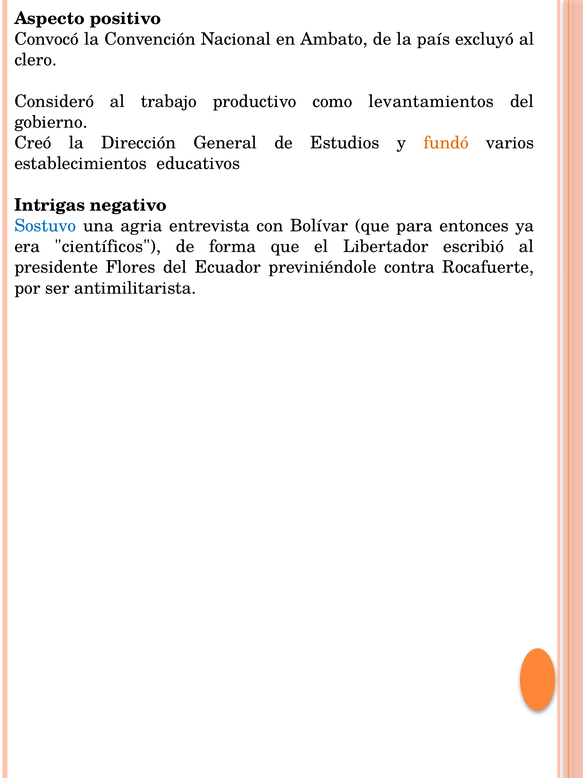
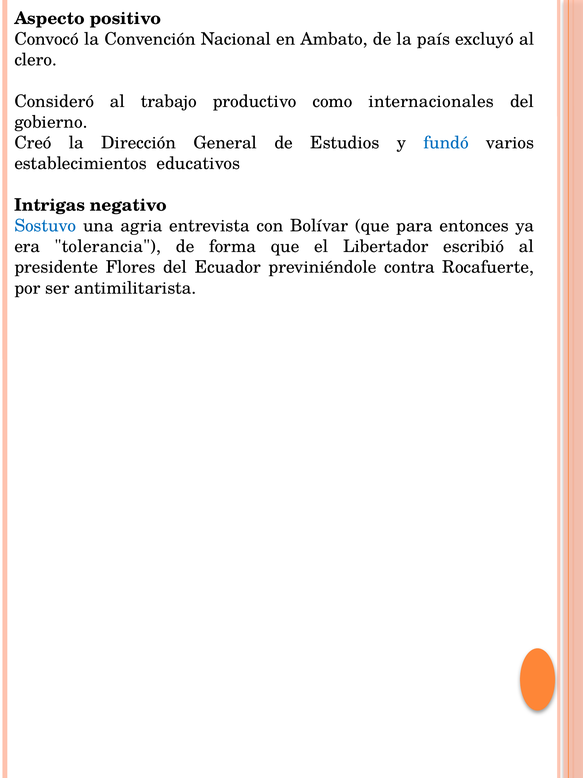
levantamientos: levantamientos -> internacionales
fundó colour: orange -> blue
científicos: científicos -> tolerancia
